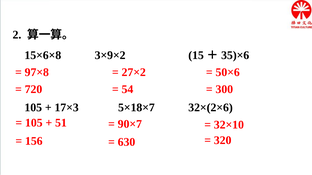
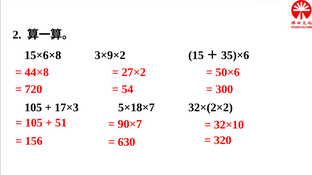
97×8: 97×8 -> 44×8
32×(2×6: 32×(2×6 -> 32×(2×2
